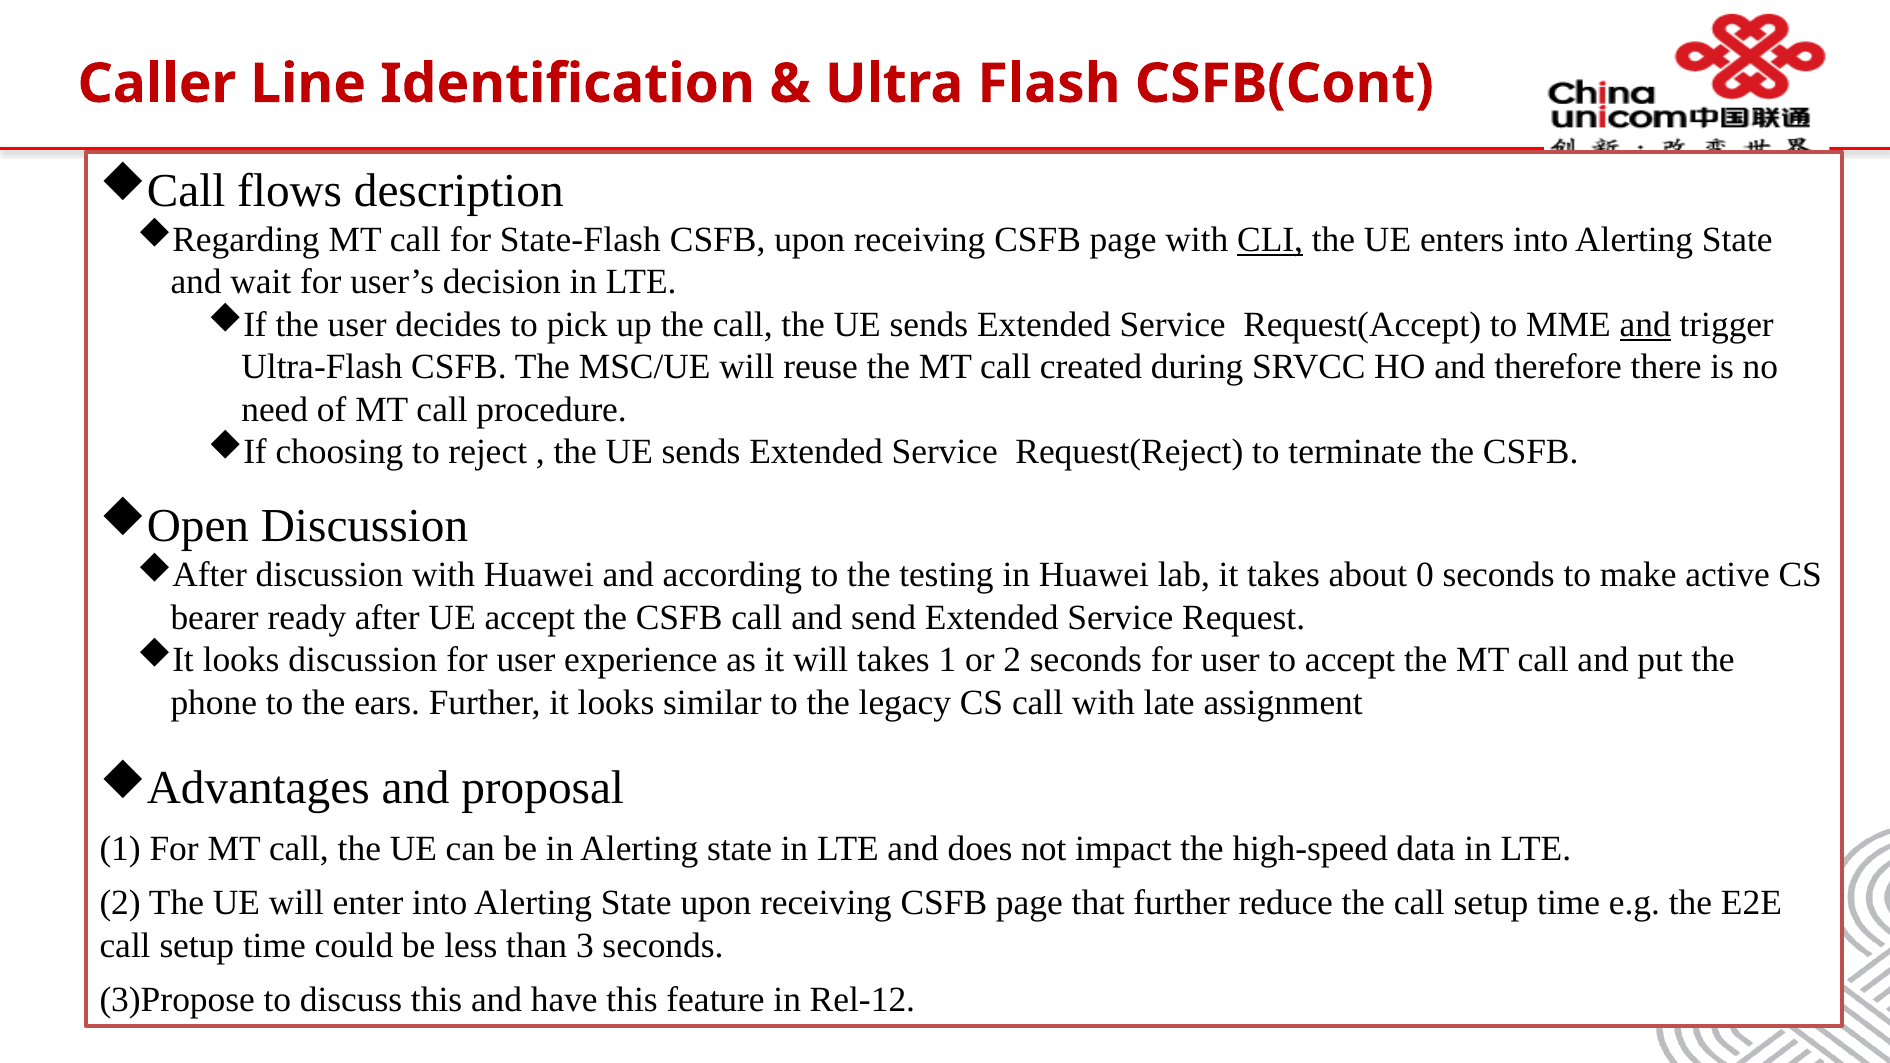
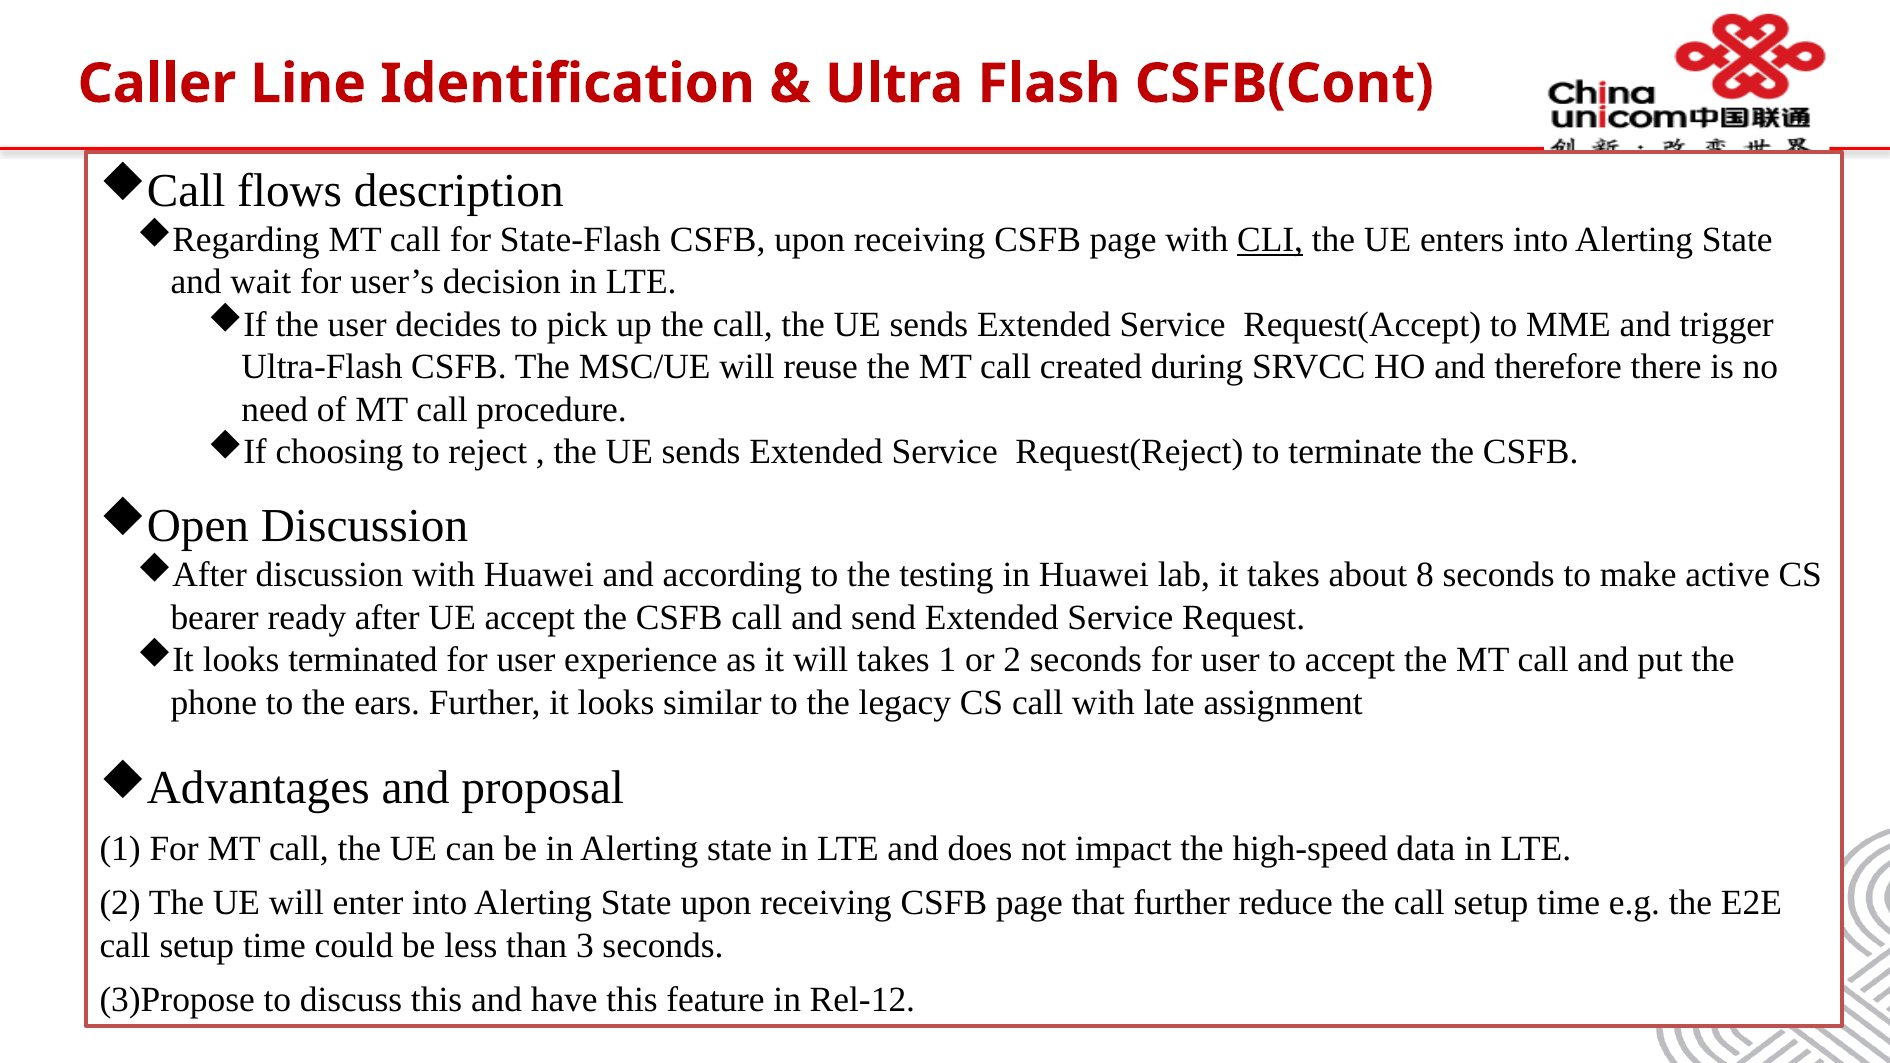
and at (1645, 324) underline: present -> none
0: 0 -> 8
looks discussion: discussion -> terminated
